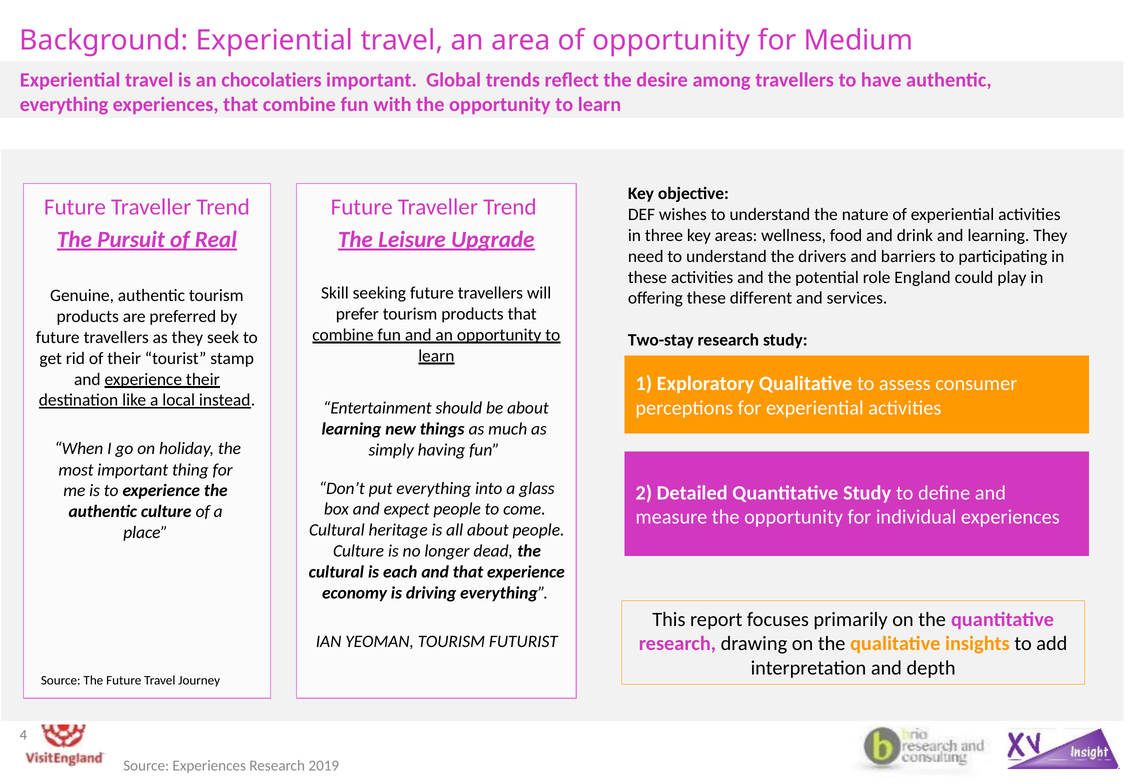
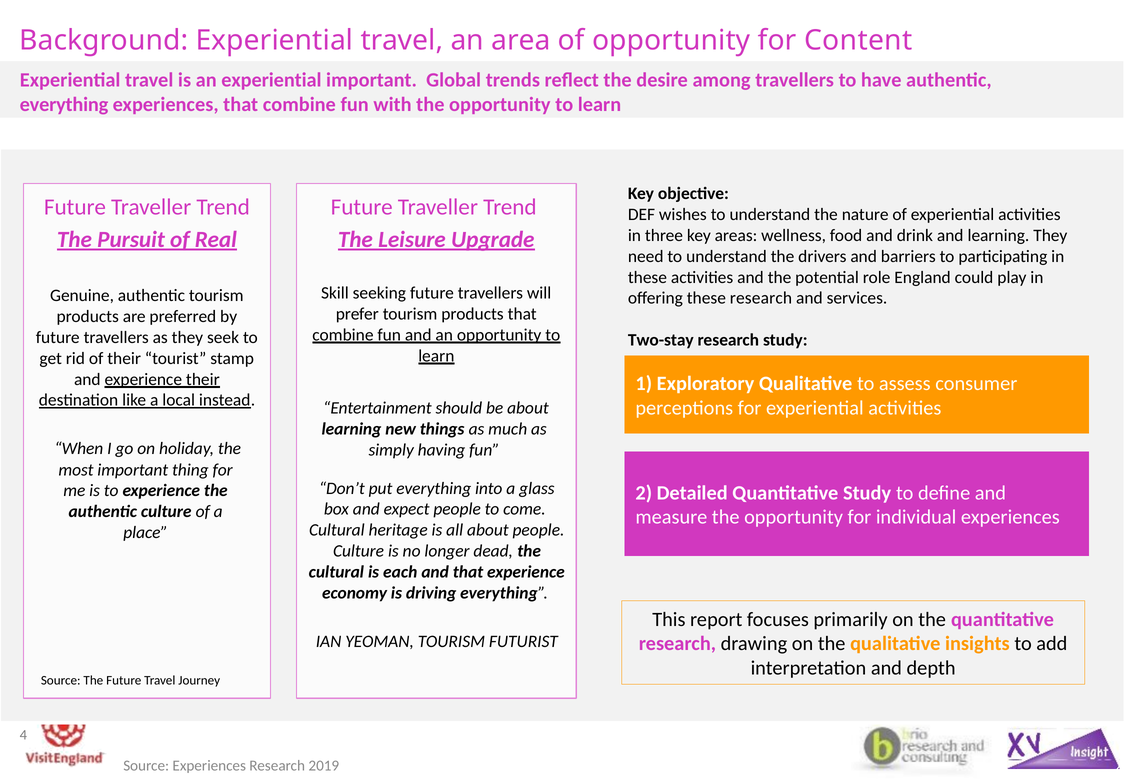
Medium: Medium -> Content
an chocolatiers: chocolatiers -> experiential
these different: different -> research
